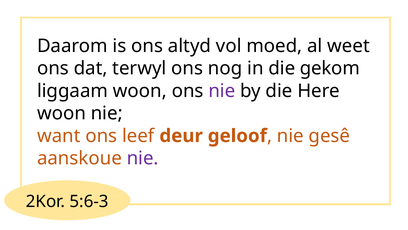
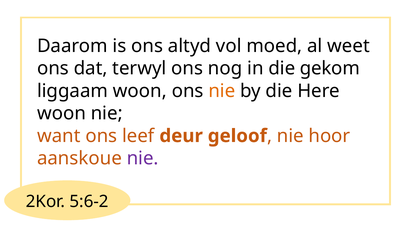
nie at (222, 91) colour: purple -> orange
gesê: gesê -> hoor
5:6-3: 5:6-3 -> 5:6-2
